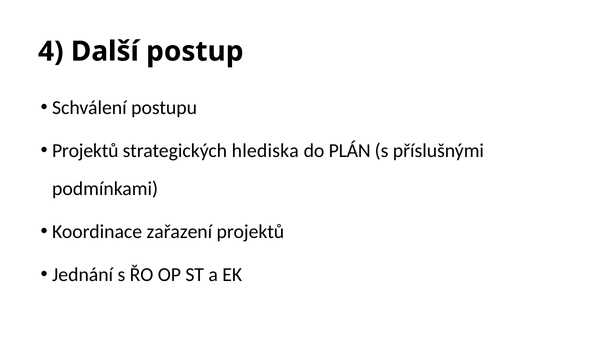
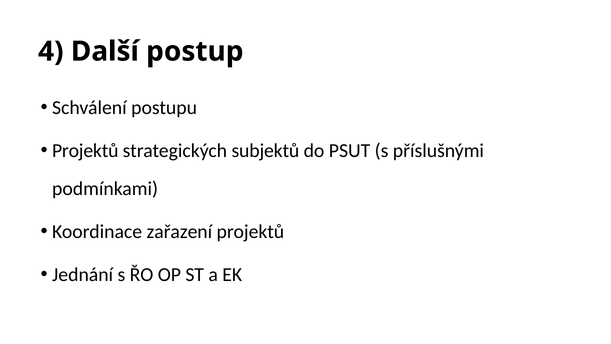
hlediska: hlediska -> subjektů
PLÁN: PLÁN -> PSUT
